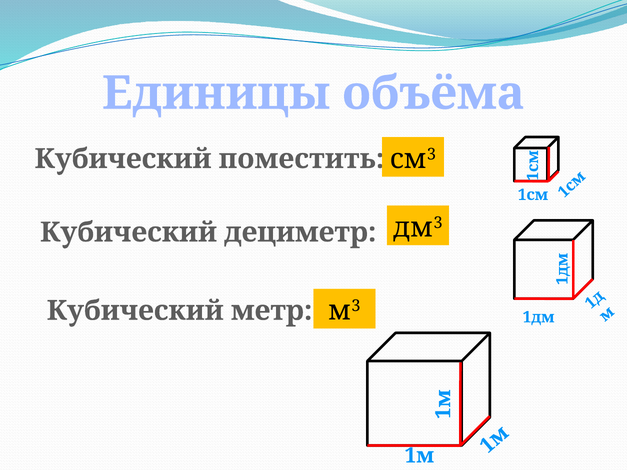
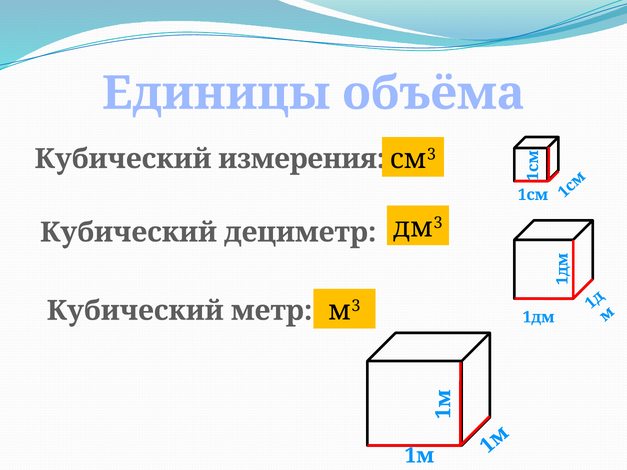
поместить: поместить -> измерения
